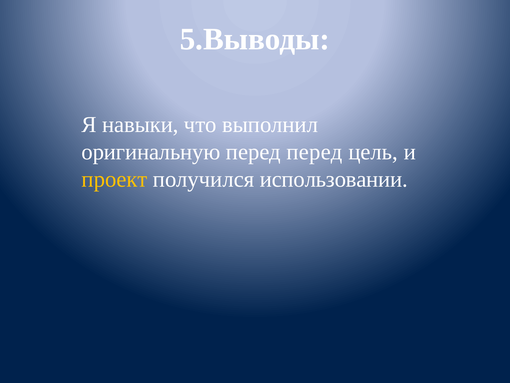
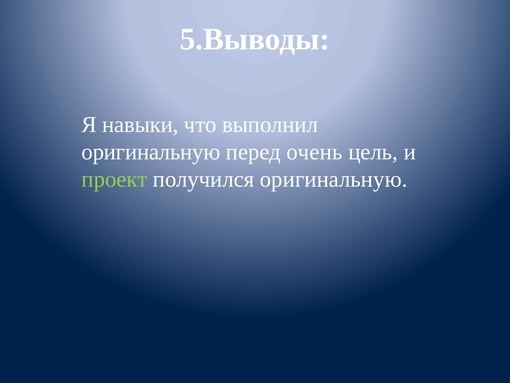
перед перед: перед -> очень
проект colour: yellow -> light green
получился использовании: использовании -> оригинальную
